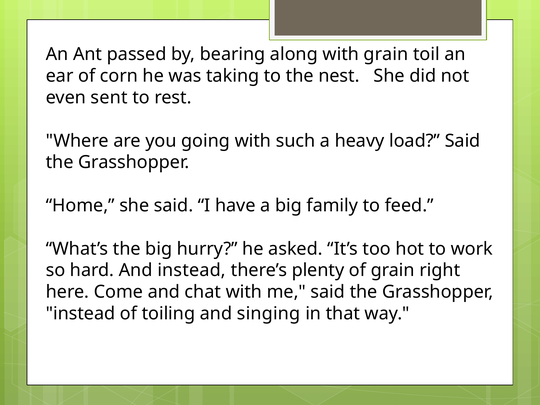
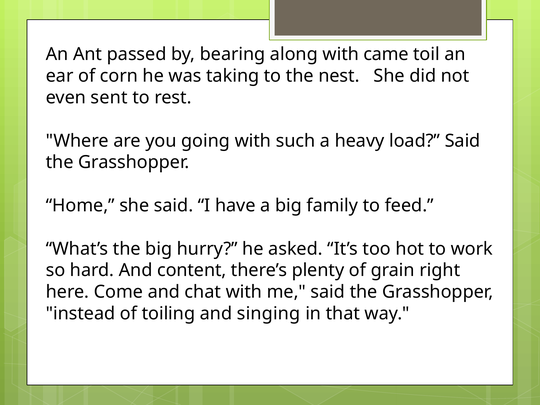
with grain: grain -> came
And instead: instead -> content
